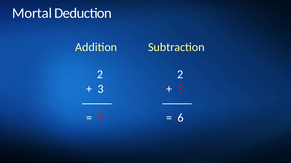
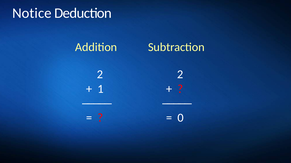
Mortal: Mortal -> Notice
3: 3 -> 1
6: 6 -> 0
